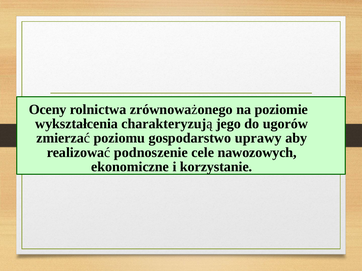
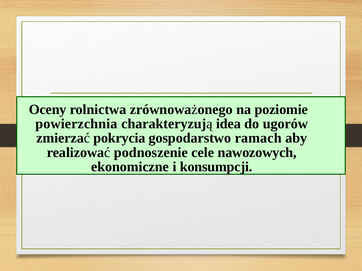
wykształcenia: wykształcenia -> powierzchnia
jego: jego -> idea
poziomu: poziomu -> pokrycia
uprawy: uprawy -> ramach
korzystanie: korzystanie -> konsumpcji
